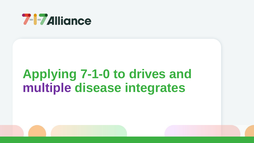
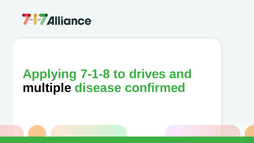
7-1-0: 7-1-0 -> 7-1-8
multiple colour: purple -> black
integrates: integrates -> confirmed
